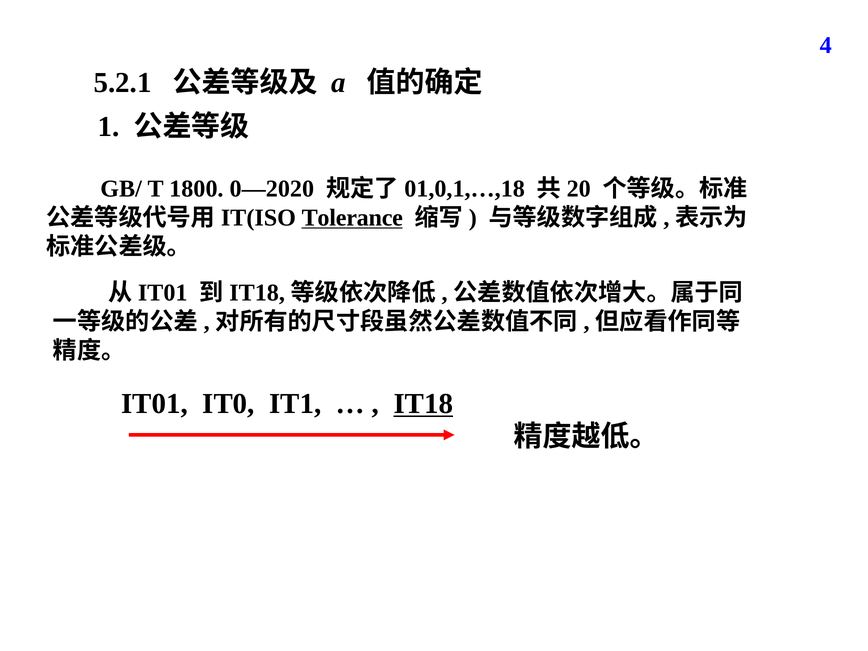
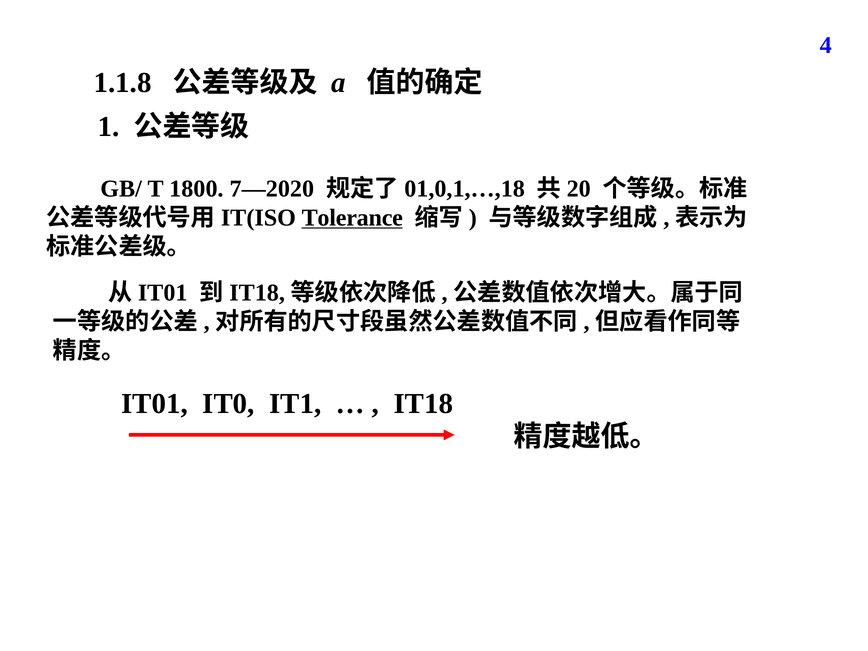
5.2.1: 5.2.1 -> 1.1.8
0—2020: 0—2020 -> 7—2020
IT18 underline: present -> none
